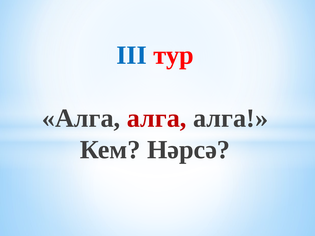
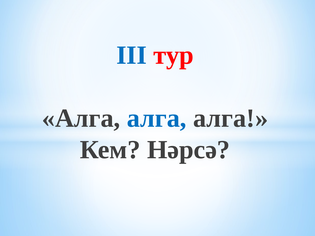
алга at (157, 118) colour: red -> blue
